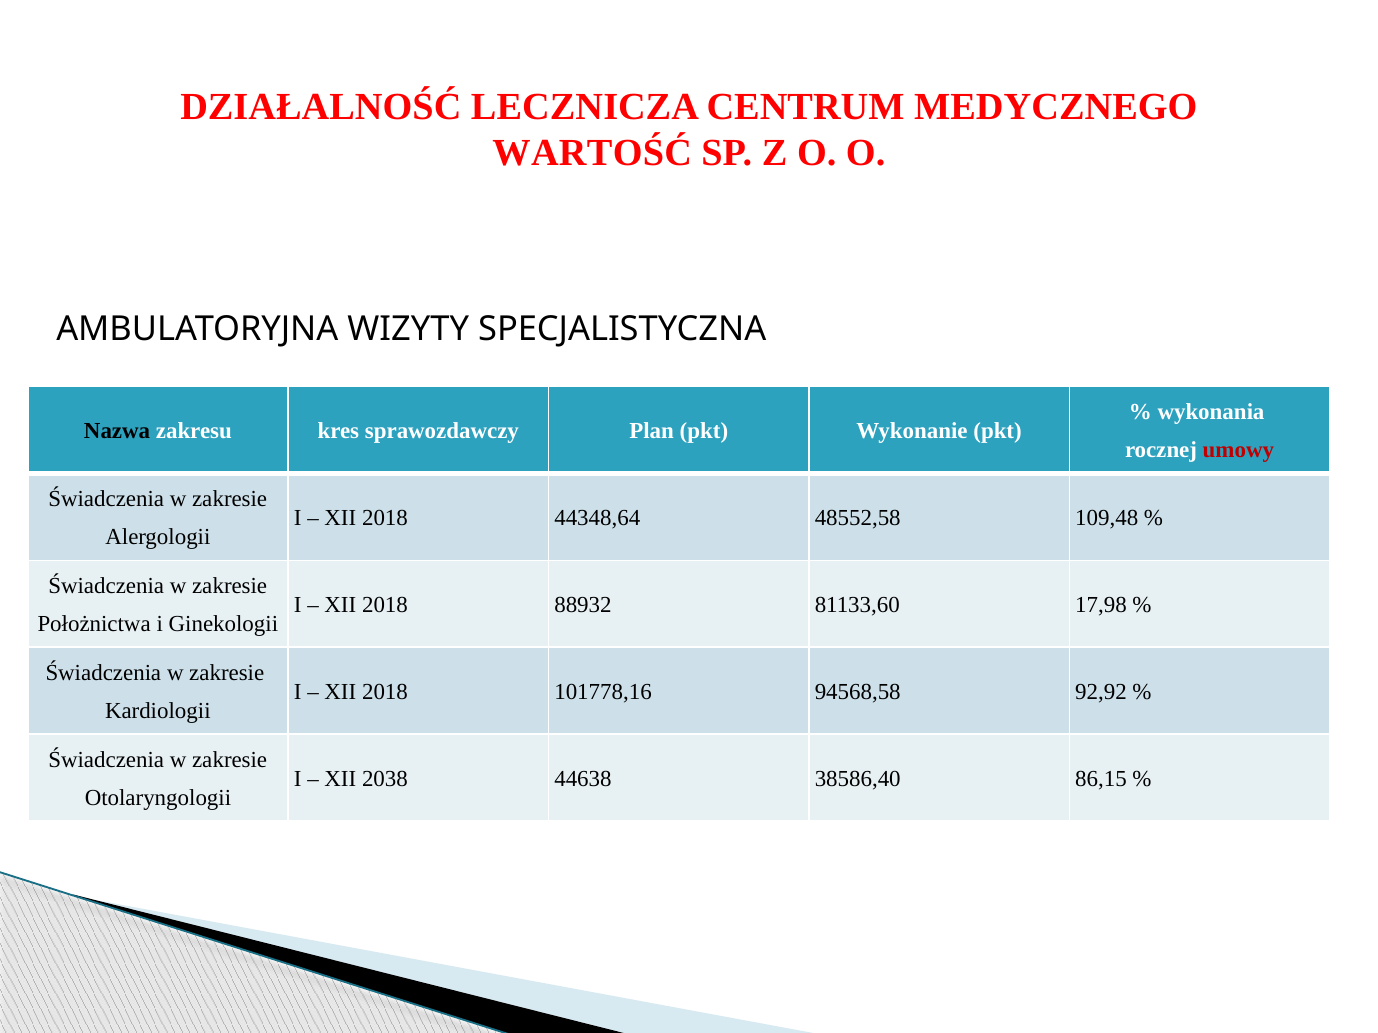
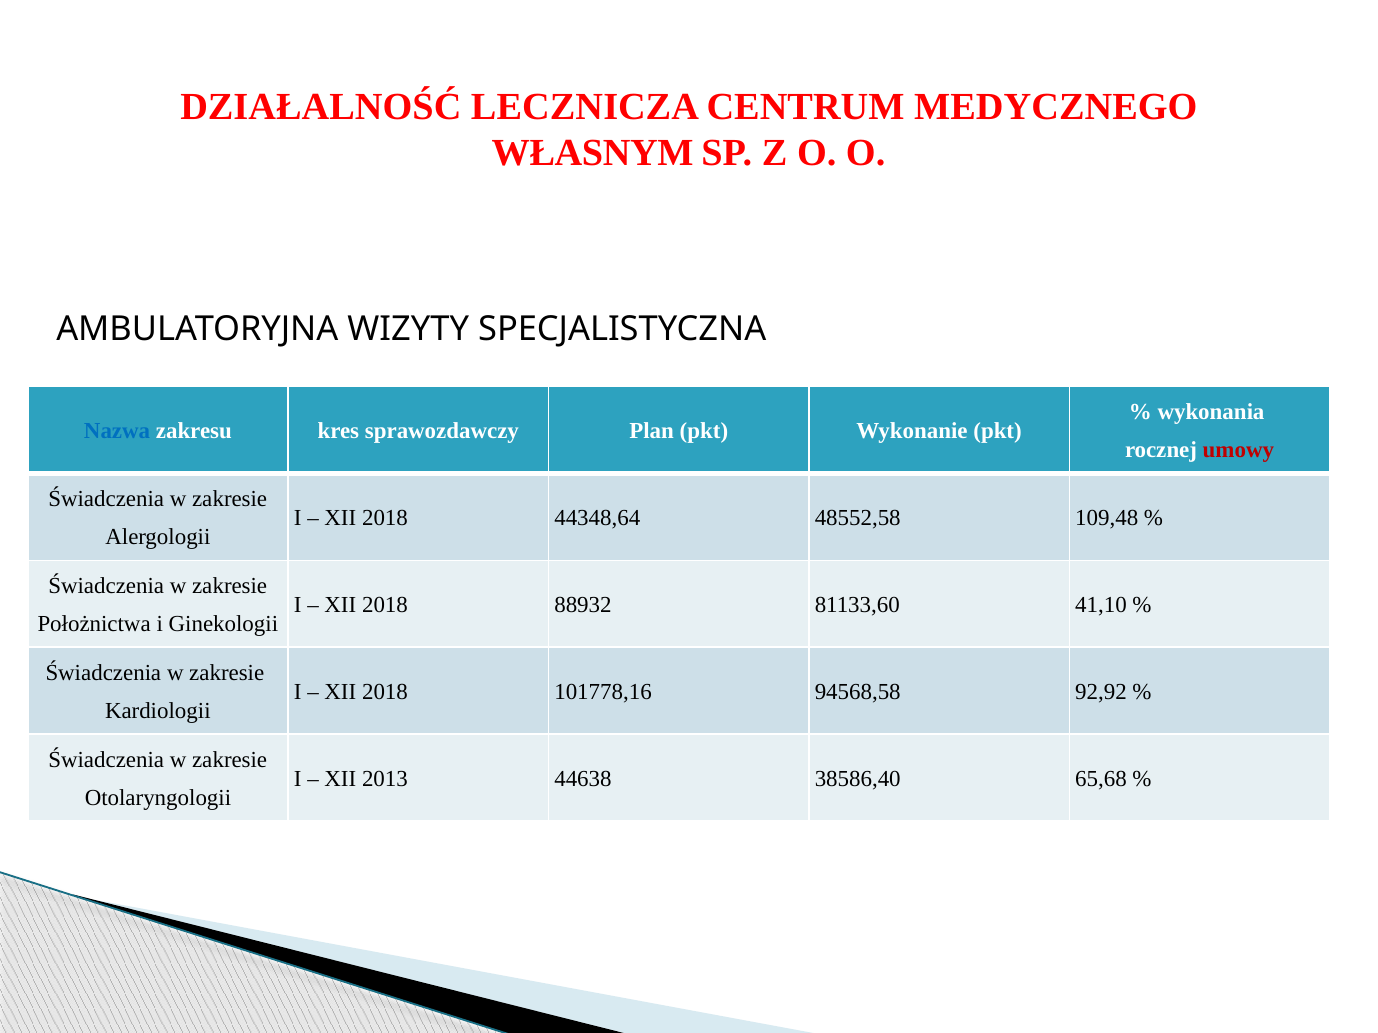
WARTOŚĆ: WARTOŚĆ -> WŁASNYM
Nazwa colour: black -> blue
17,98: 17,98 -> 41,10
2038: 2038 -> 2013
86,15: 86,15 -> 65,68
